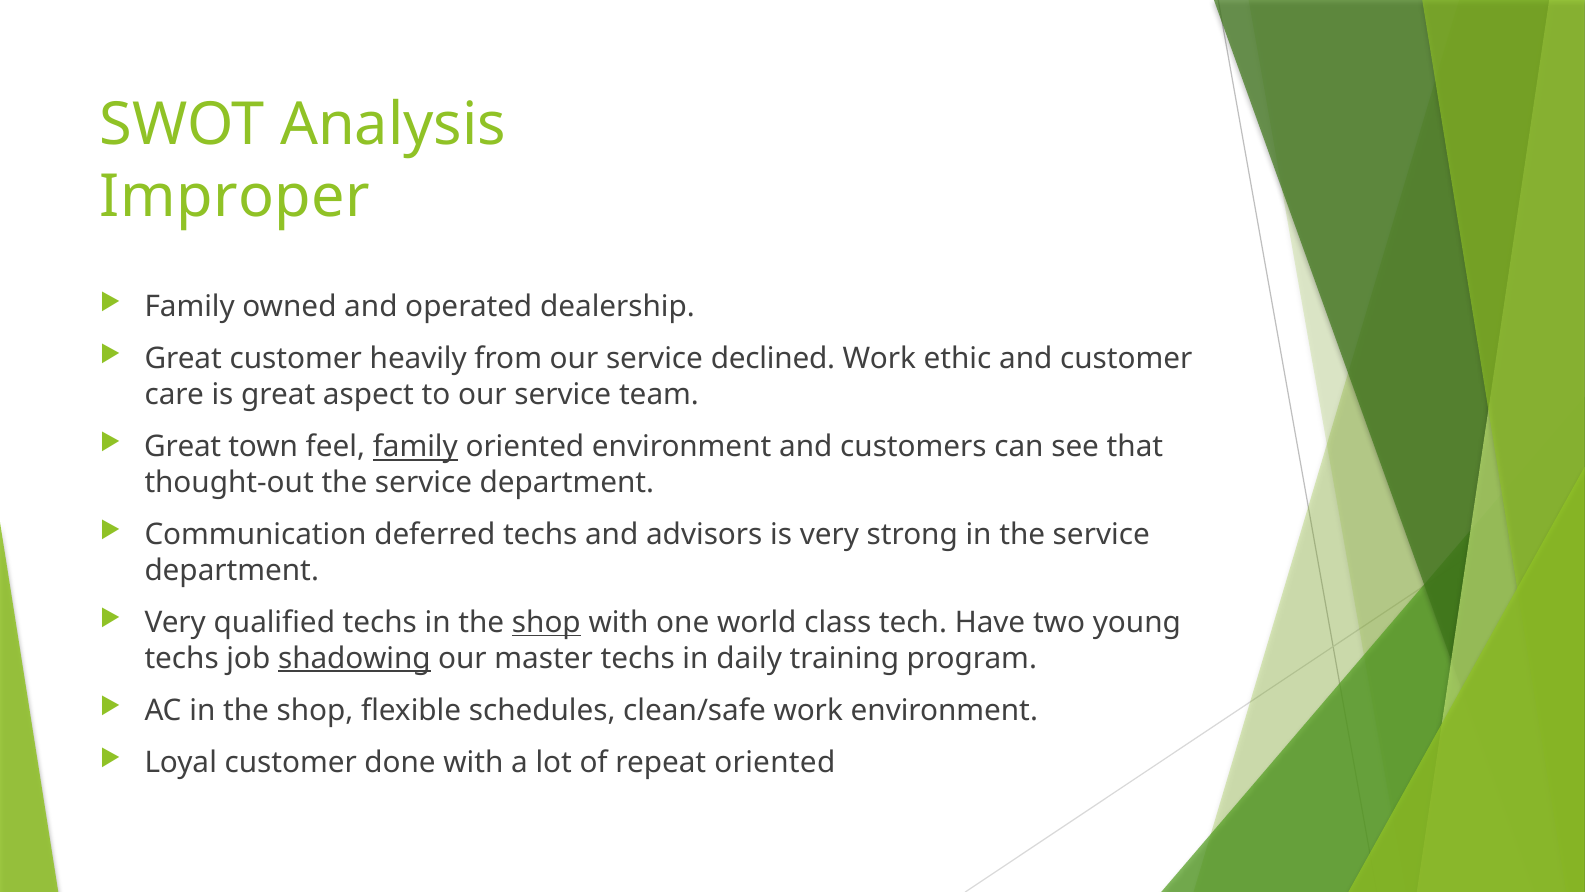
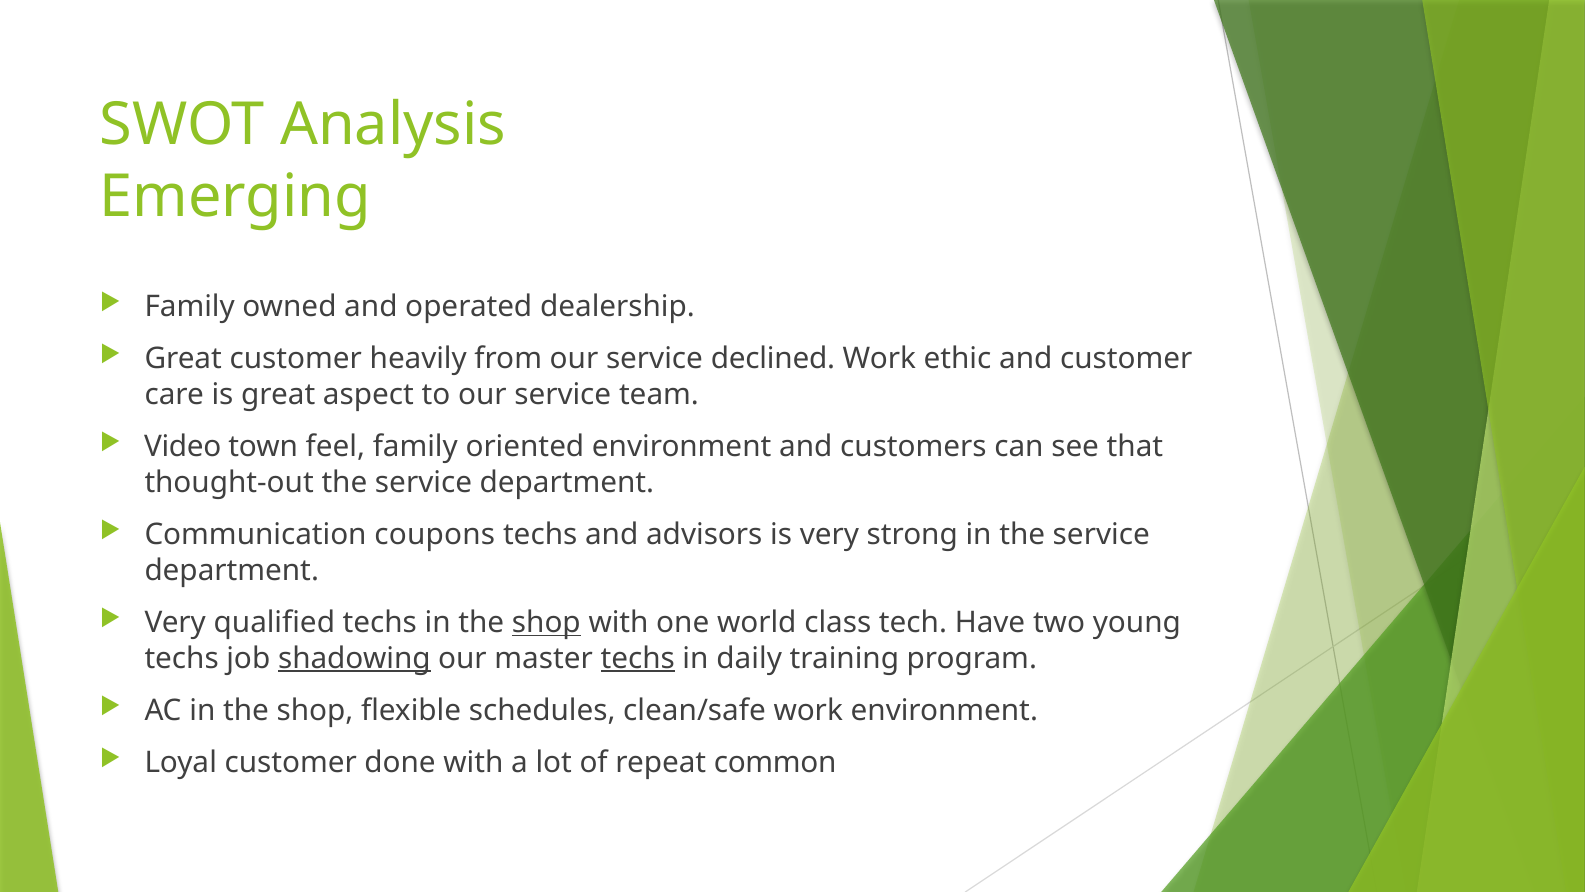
Improper: Improper -> Emerging
Great at (183, 447): Great -> Video
family at (415, 447) underline: present -> none
deferred: deferred -> coupons
techs at (638, 658) underline: none -> present
repeat oriented: oriented -> common
